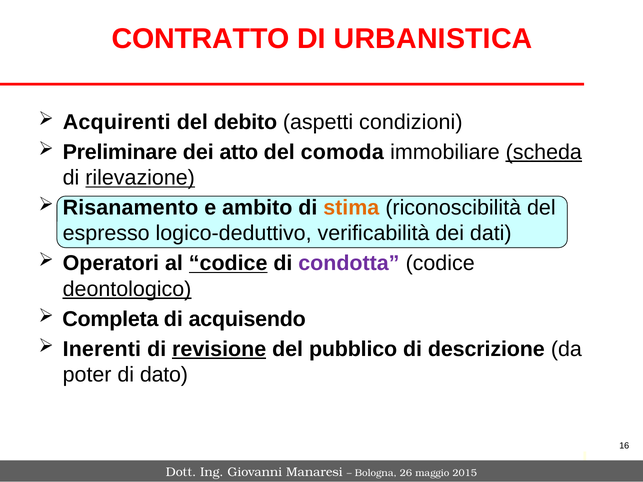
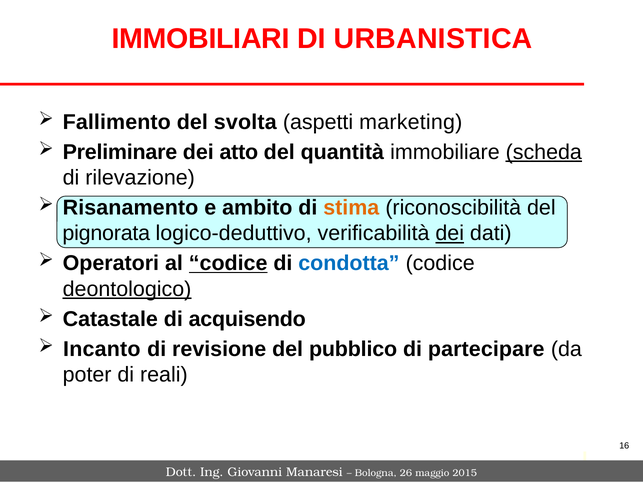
CONTRATTO: CONTRATTO -> IMMOBILIARI
Acquirenti: Acquirenti -> Fallimento
debito: debito -> svolta
condizioni: condizioni -> marketing
comoda: comoda -> quantità
rilevazione underline: present -> none
espresso: espresso -> pignorata
dei at (450, 234) underline: none -> present
condotta colour: purple -> blue
Completa: Completa -> Catastale
Inerenti: Inerenti -> Incanto
revisione underline: present -> none
descrizione: descrizione -> partecipare
dato: dato -> reali
